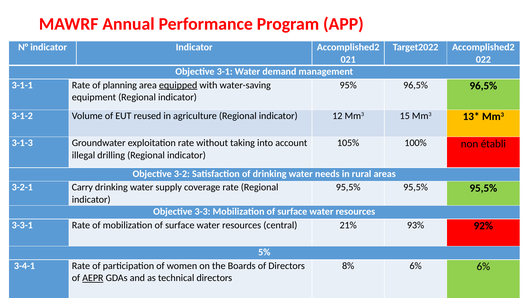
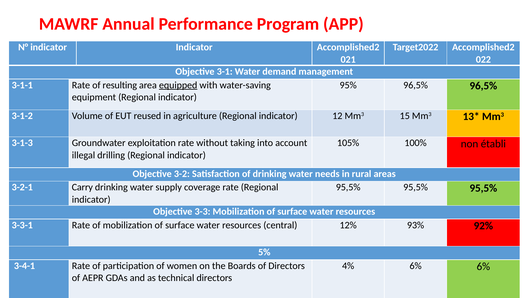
planning: planning -> resulting
21%: 21% -> 12%
8%: 8% -> 4%
AEPR underline: present -> none
